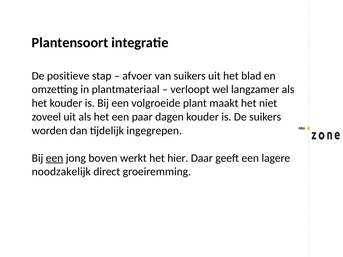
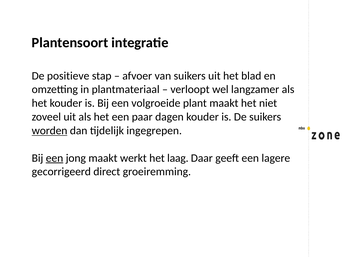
worden underline: none -> present
jong boven: boven -> maakt
hier: hier -> laag
noodzakelijk: noodzakelijk -> gecorrigeerd
